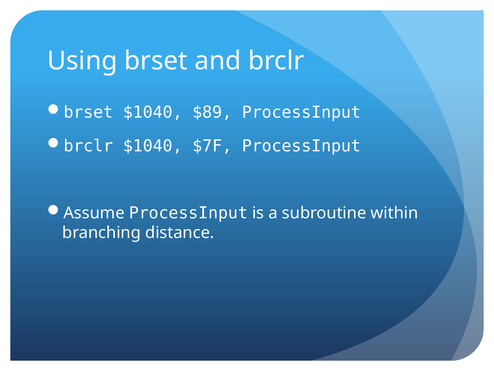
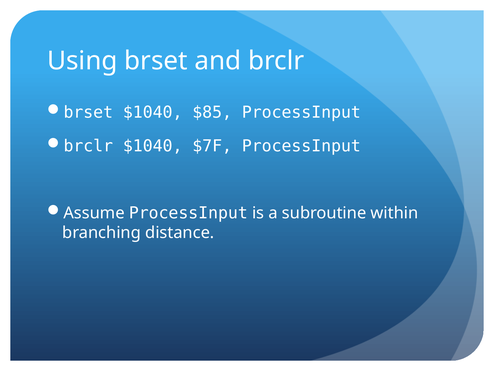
$89: $89 -> $85
